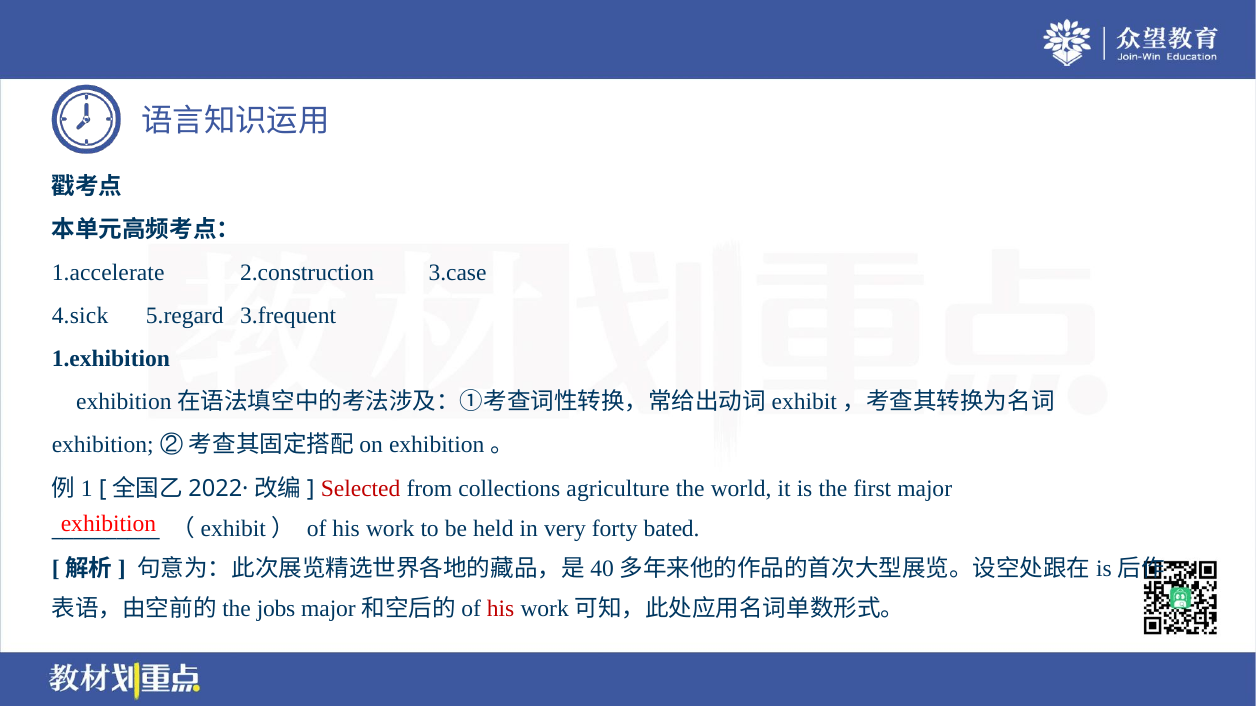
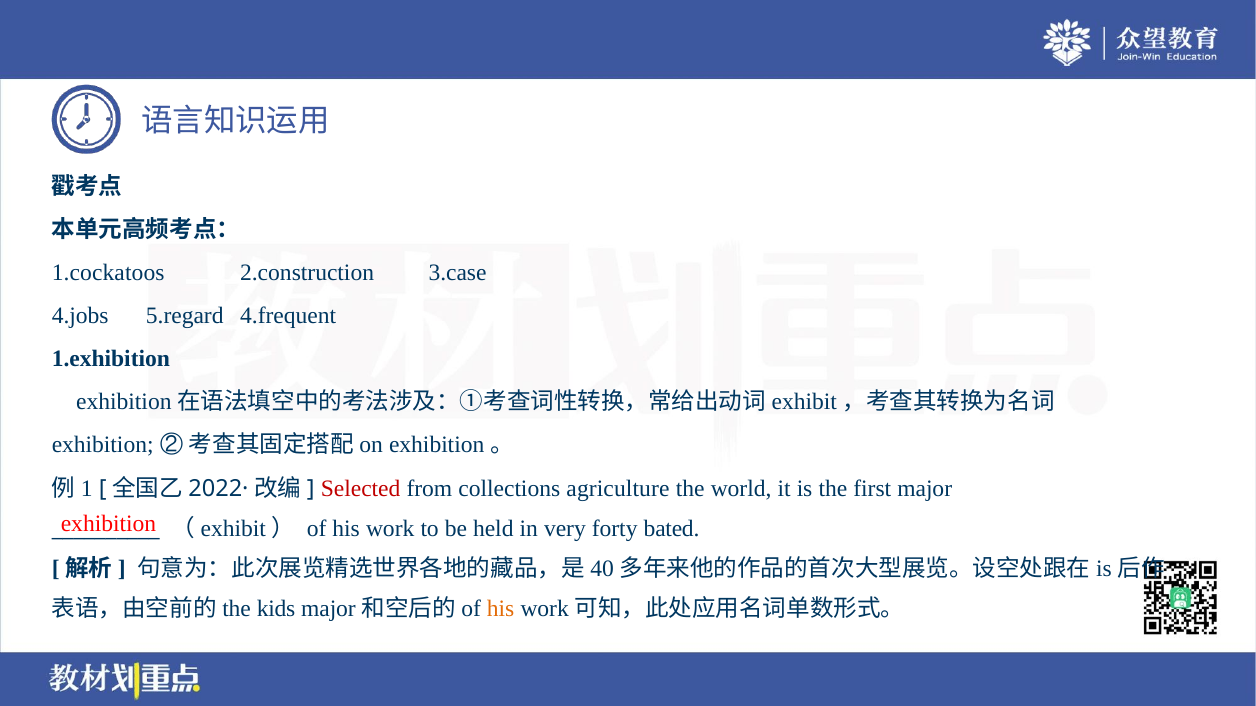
1.accelerate: 1.accelerate -> 1.cockatoos
4.sick: 4.sick -> 4.jobs
3.frequent: 3.frequent -> 4.frequent
jobs: jobs -> kids
his at (501, 610) colour: red -> orange
